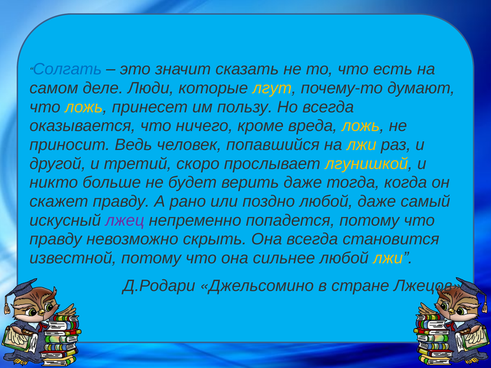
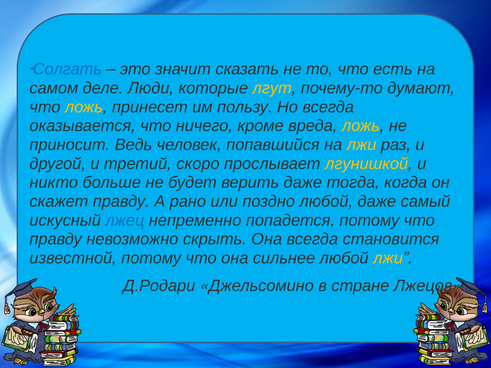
лжец colour: purple -> blue
